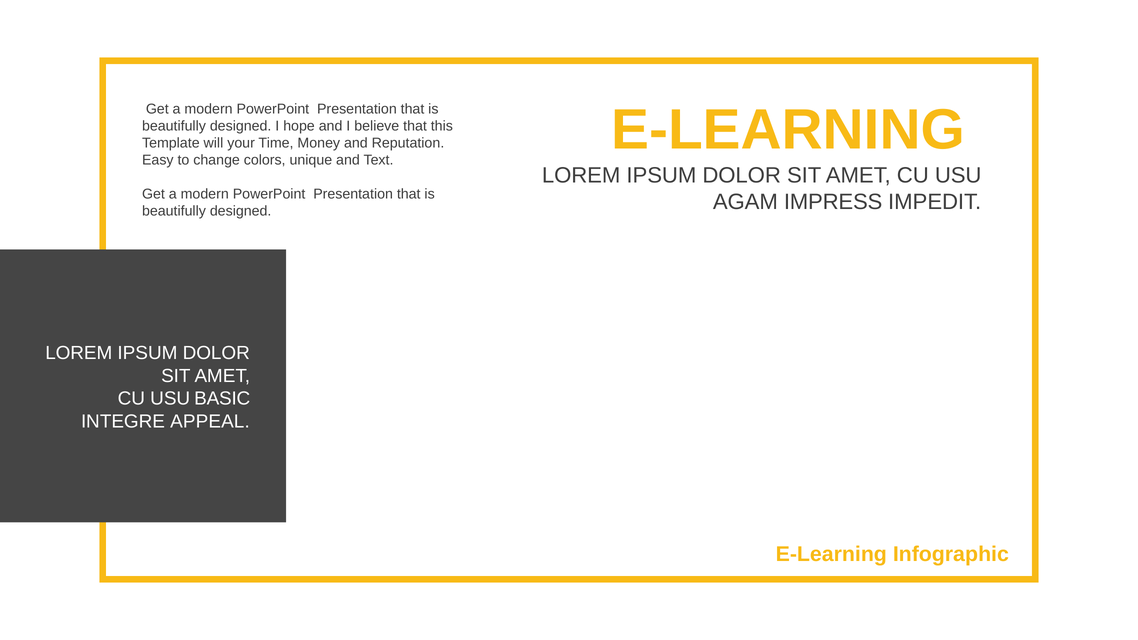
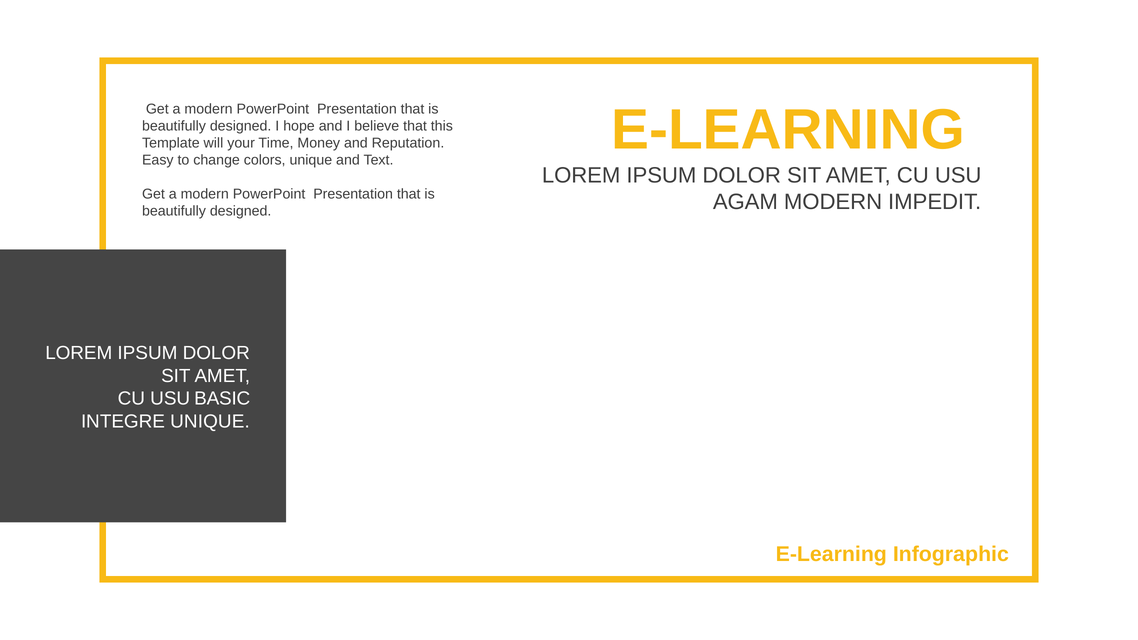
AGAM IMPRESS: IMPRESS -> MODERN
INTEGRE APPEAL: APPEAL -> UNIQUE
